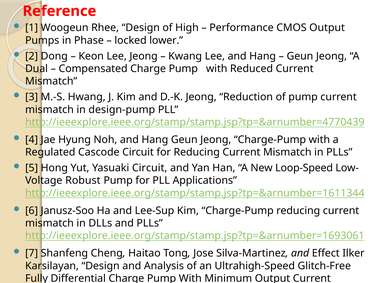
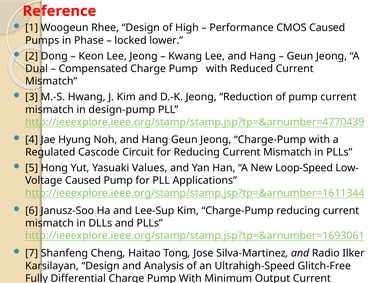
CMOS Output: Output -> Caused
Yasuaki Circuit: Circuit -> Values
Robust at (83, 181): Robust -> Caused
Effect: Effect -> Radio
